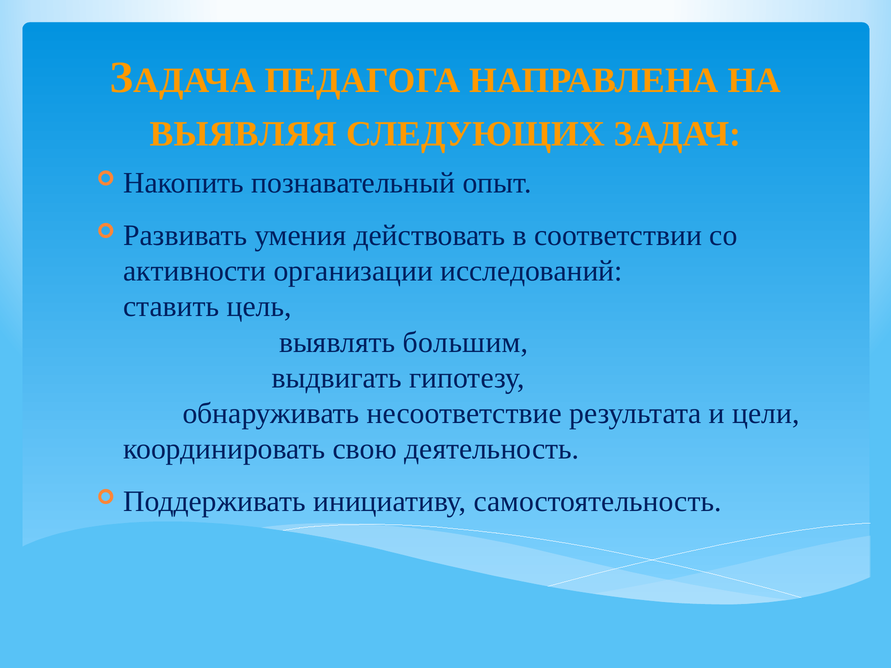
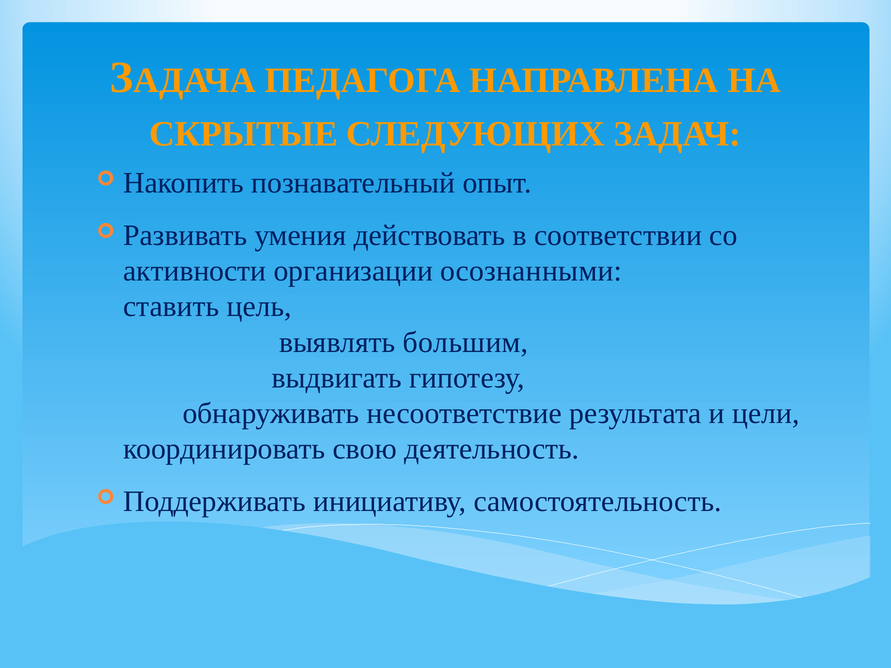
ВЫЯВЛЯЯ: ВЫЯВЛЯЯ -> СКРЫТЫЕ
исследований: исследований -> осознанными
